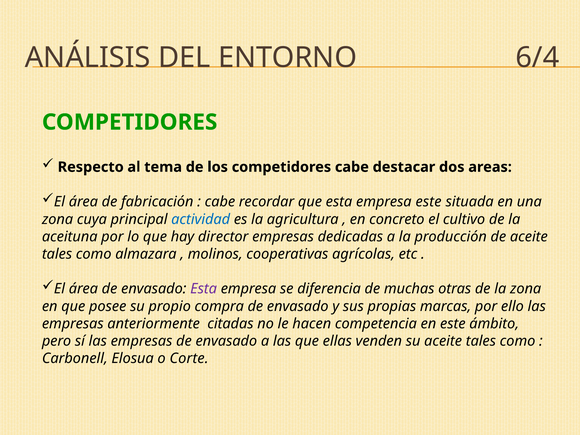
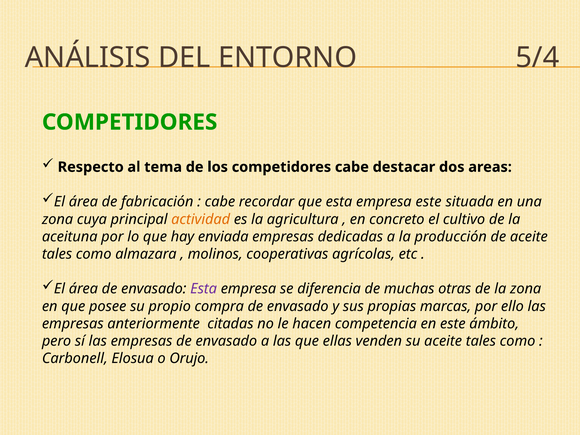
6/4: 6/4 -> 5/4
actividad colour: blue -> orange
director: director -> enviada
Corte: Corte -> Orujo
